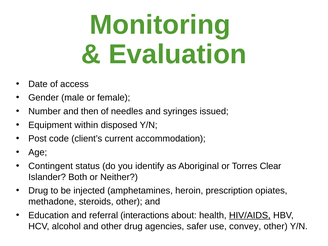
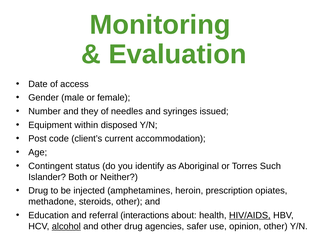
then: then -> they
Clear: Clear -> Such
alcohol underline: none -> present
convey: convey -> opinion
